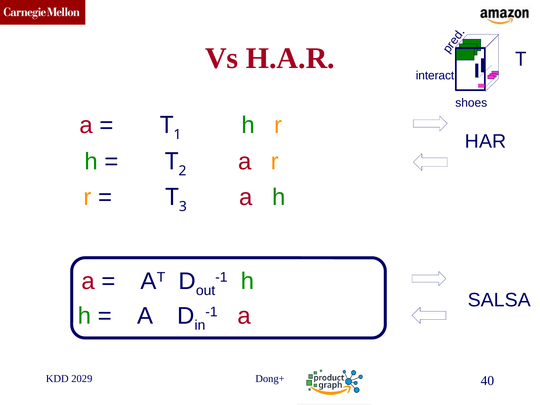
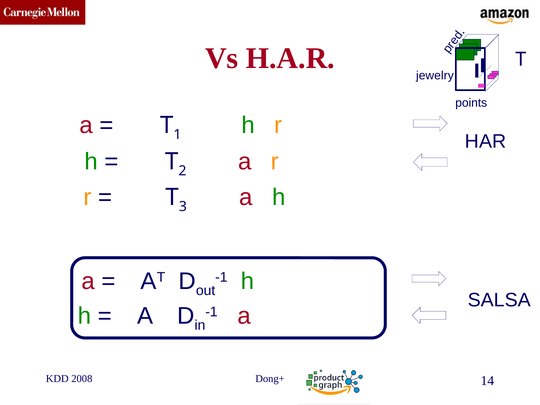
interact: interact -> jewelry
shoes: shoes -> points
2029: 2029 -> 2008
40: 40 -> 14
